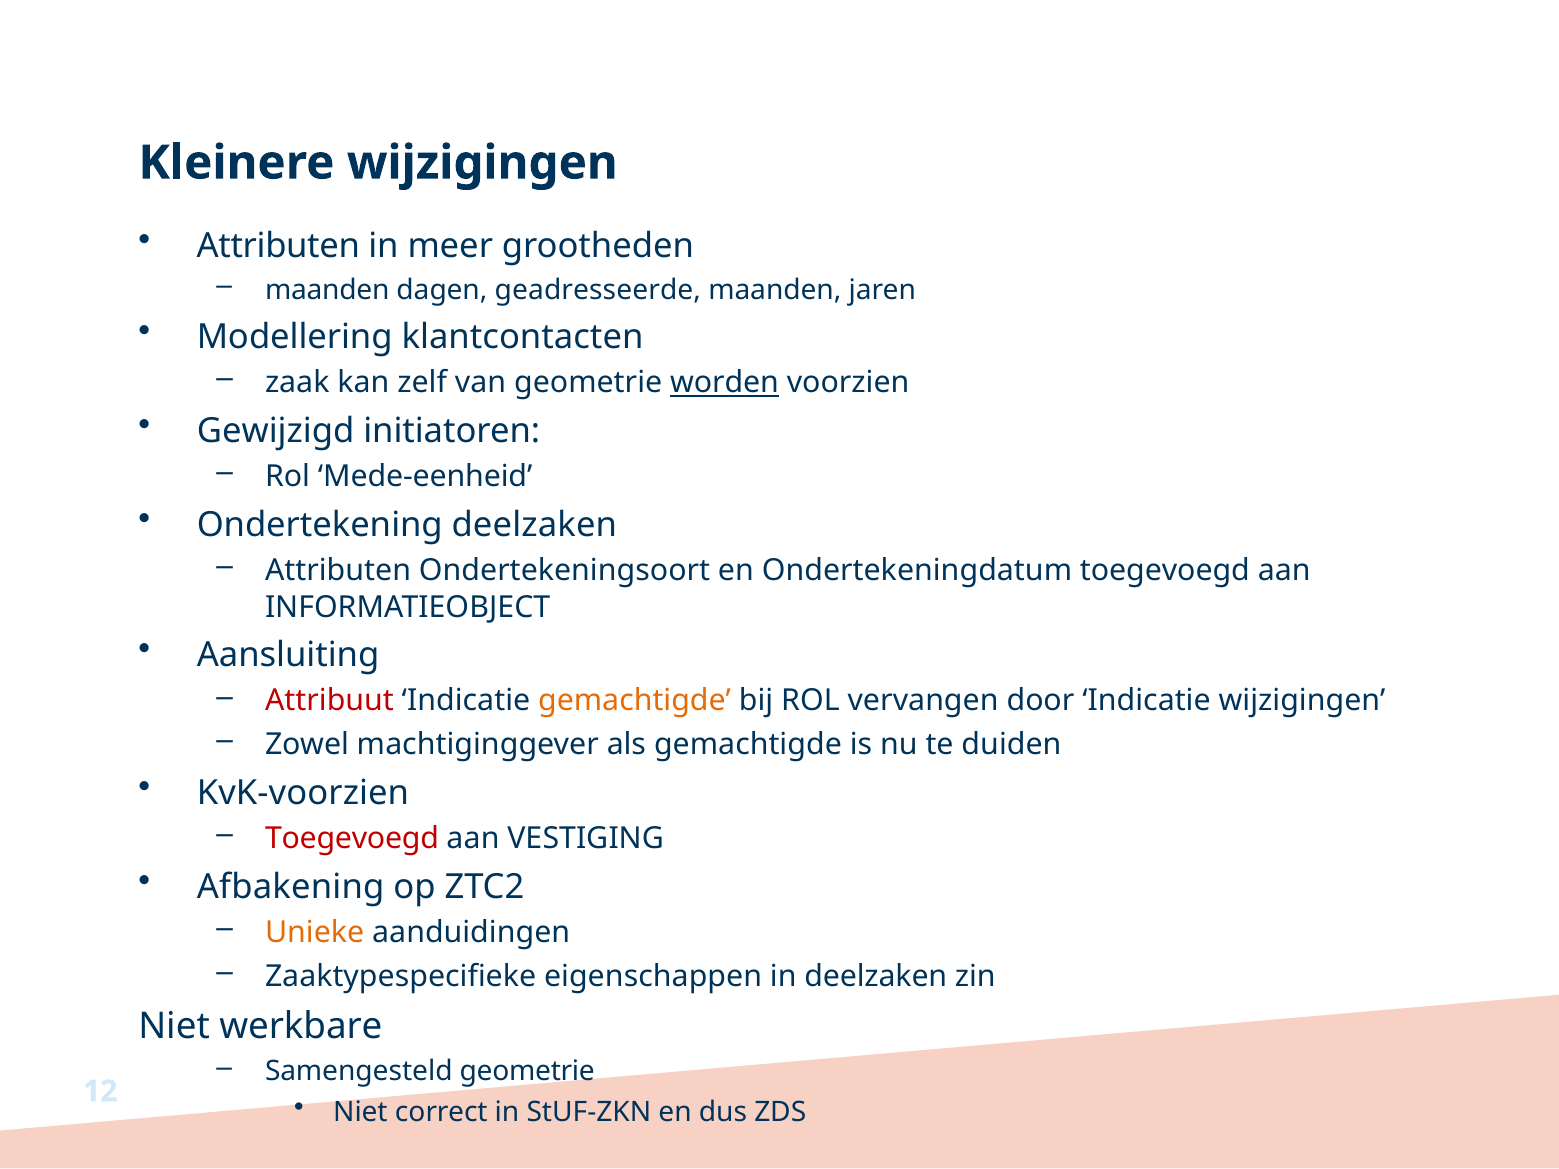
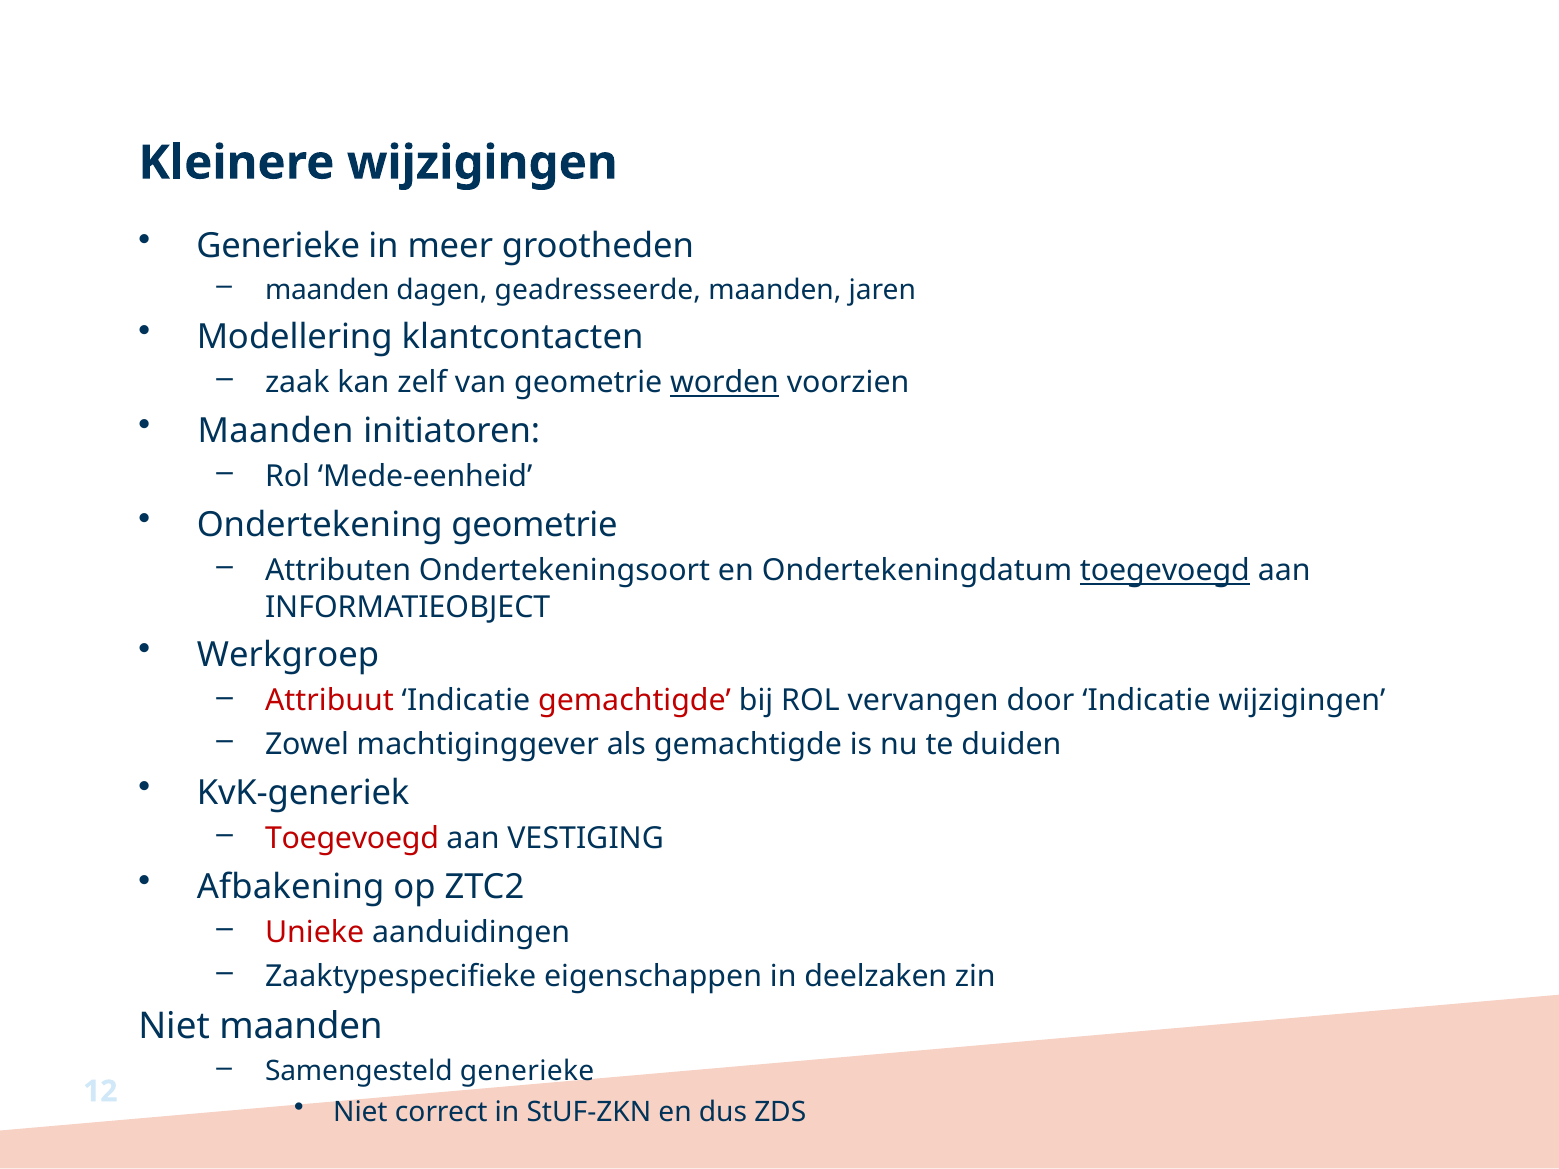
Attributen at (278, 246): Attributen -> Generieke
Gewijzigd at (276, 431): Gewijzigd -> Maanden
Ondertekening deelzaken: deelzaken -> geometrie
toegevoegd at (1165, 571) underline: none -> present
Aansluiting: Aansluiting -> Werkgroep
gemachtigde at (635, 701) colour: orange -> red
KvK-voorzien: KvK-voorzien -> KvK-generiek
Unieke colour: orange -> red
Niet werkbare: werkbare -> maanden
Samengesteld geometrie: geometrie -> generieke
